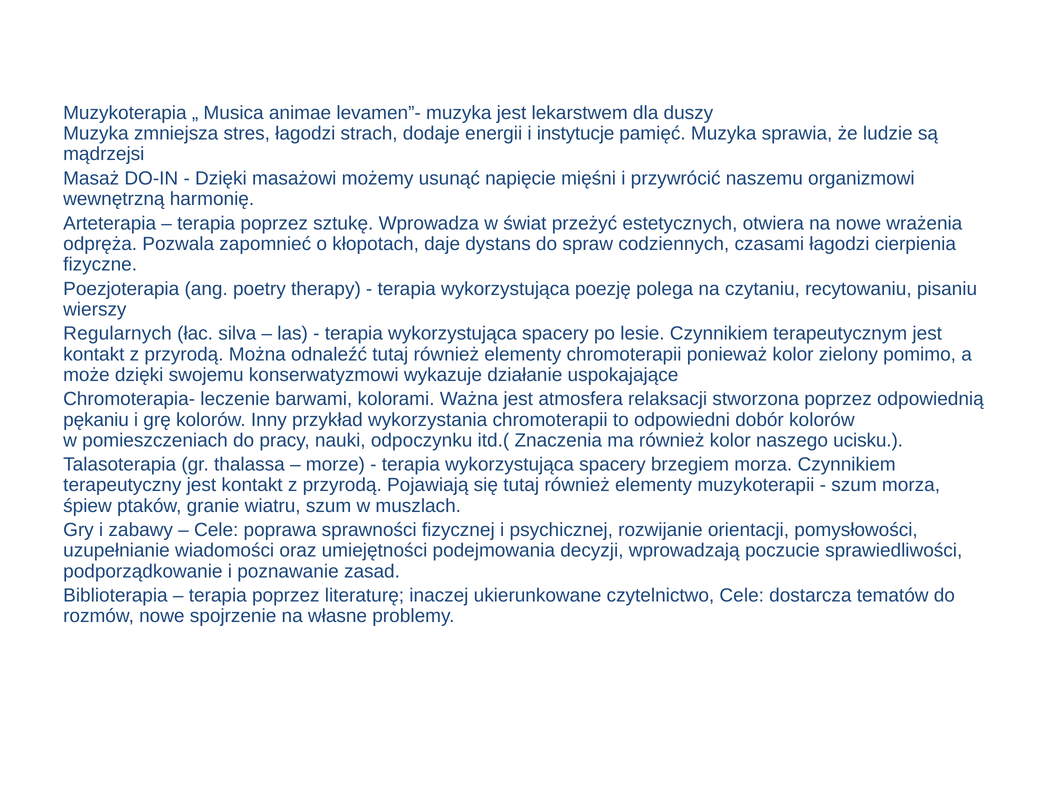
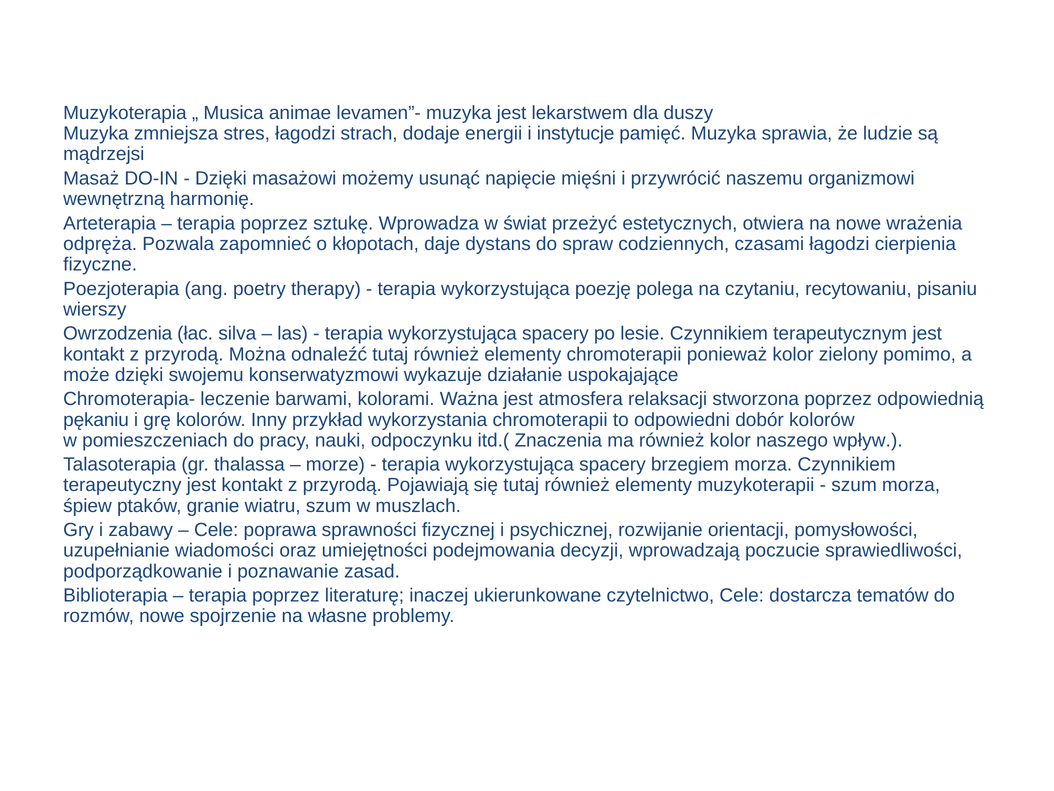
Regularnych: Regularnych -> Owrzodzenia
ucisku: ucisku -> wpływ
